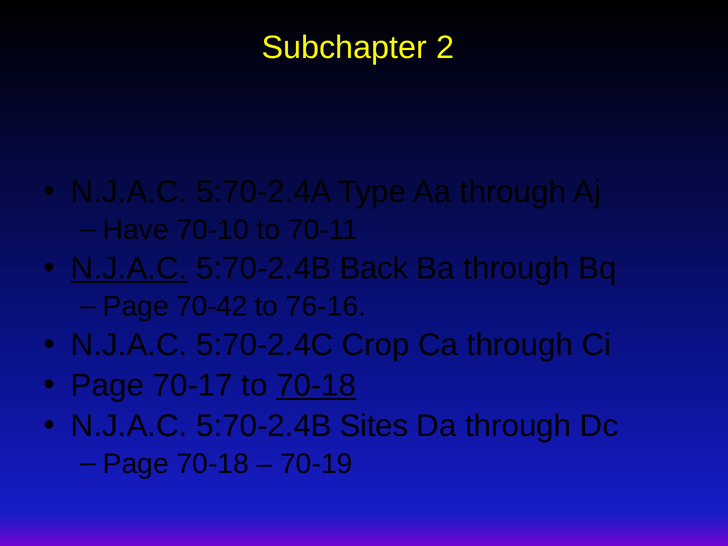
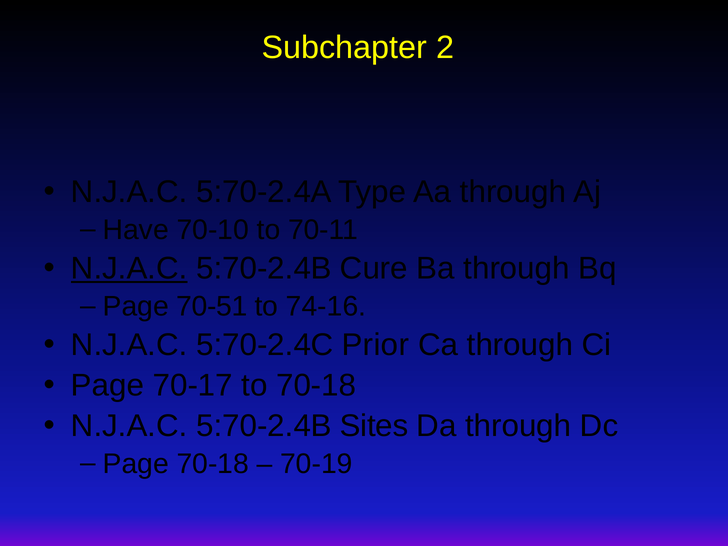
Back: Back -> Cure
70-42: 70-42 -> 70-51
76-16: 76-16 -> 74-16
Crop: Crop -> Prior
70-18 at (316, 385) underline: present -> none
